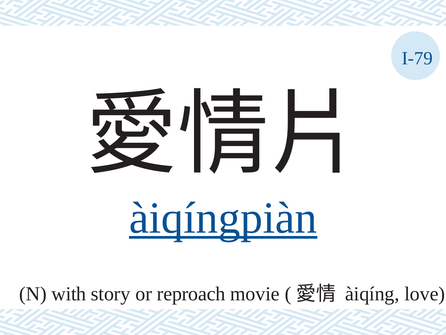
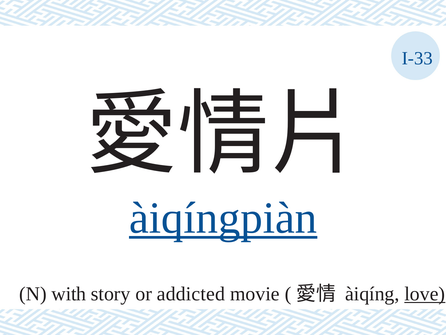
I-79: I-79 -> I-33
reproach: reproach -> addicted
love underline: none -> present
